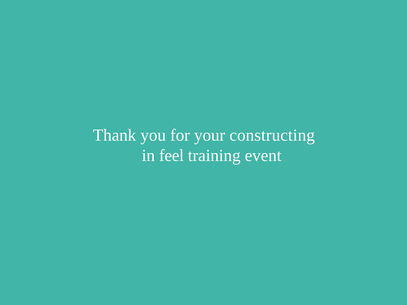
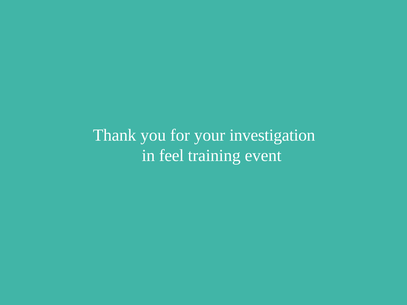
constructing: constructing -> investigation
